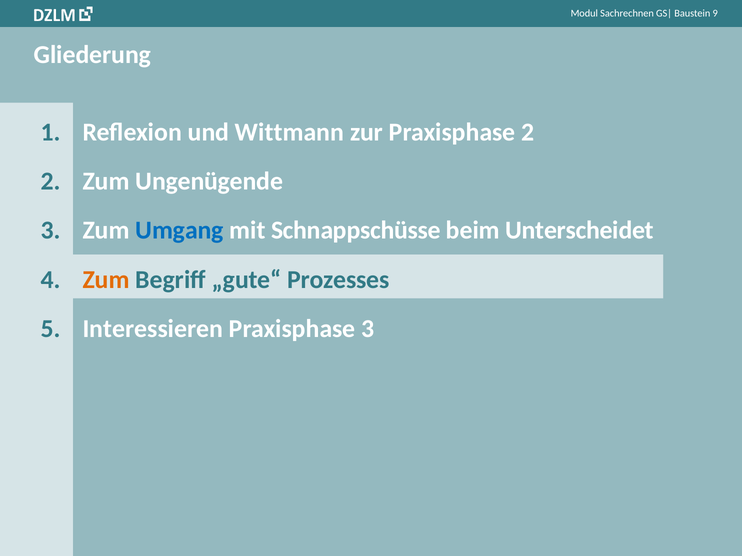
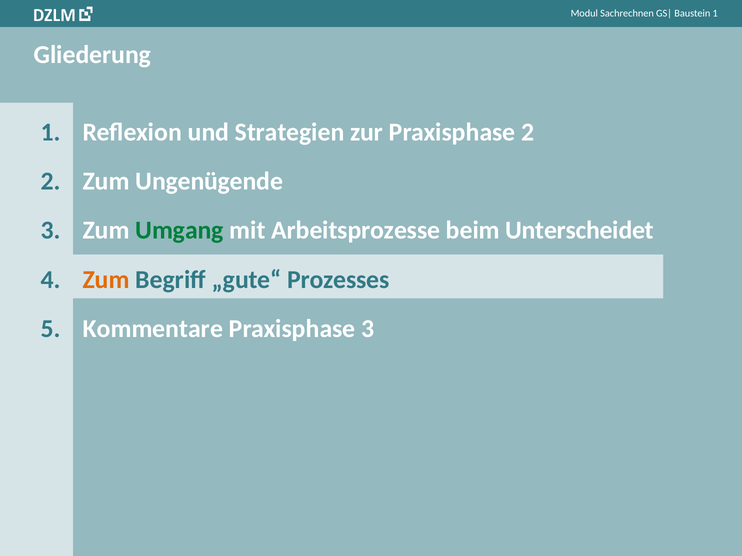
9 at (715, 13): 9 -> 1
Wittmann: Wittmann -> Strategien
Umgang colour: blue -> green
Schnappschüsse: Schnappschüsse -> Arbeitsprozesse
Interessieren: Interessieren -> Kommentare
